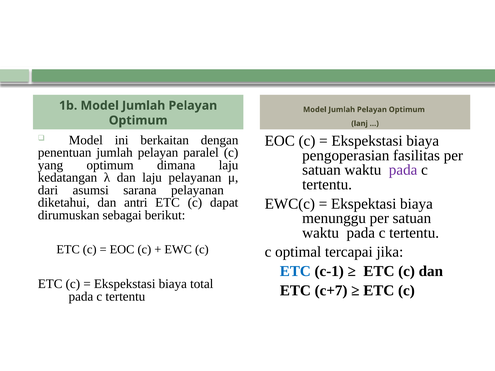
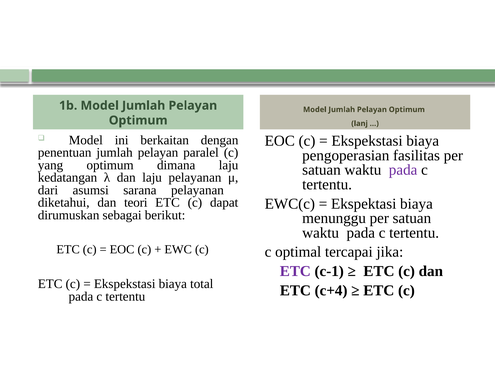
antri: antri -> teori
ETC at (295, 271) colour: blue -> purple
c+7: c+7 -> c+4
